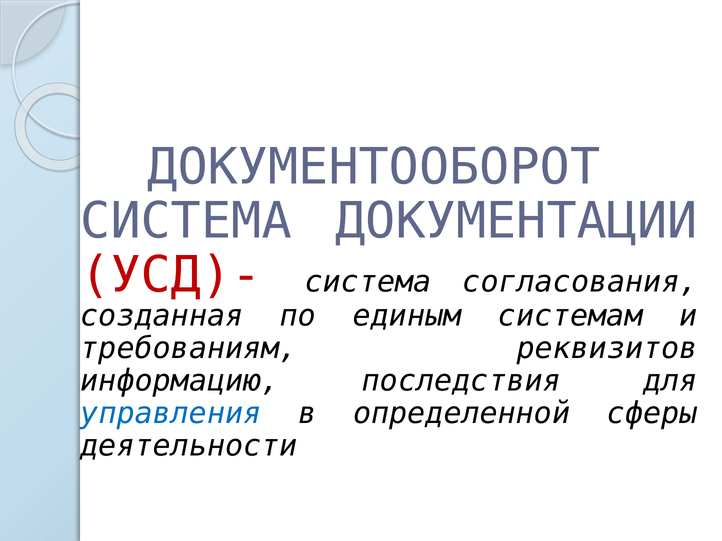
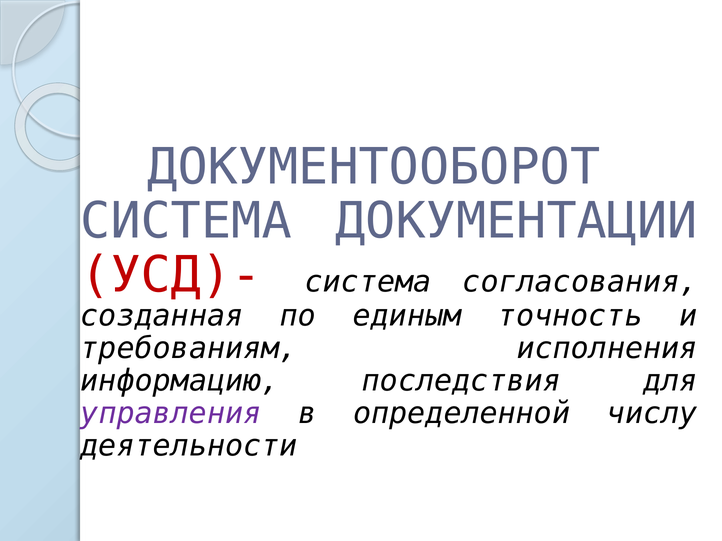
системам: системам -> точность
реквизитов: реквизитов -> исполнения
управления colour: blue -> purple
сферы: сферы -> числу
